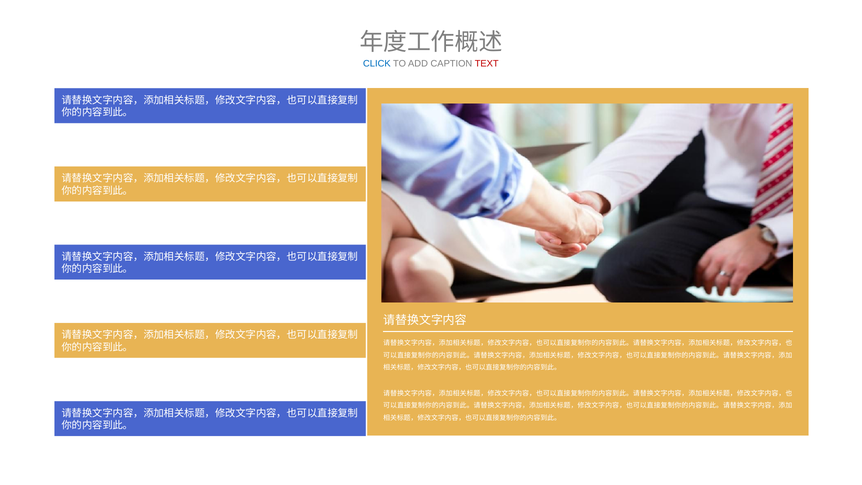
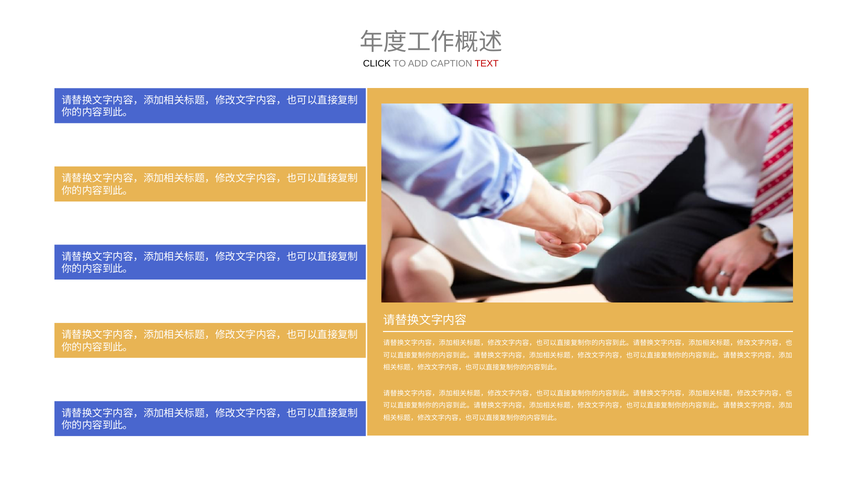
CLICK colour: blue -> black
